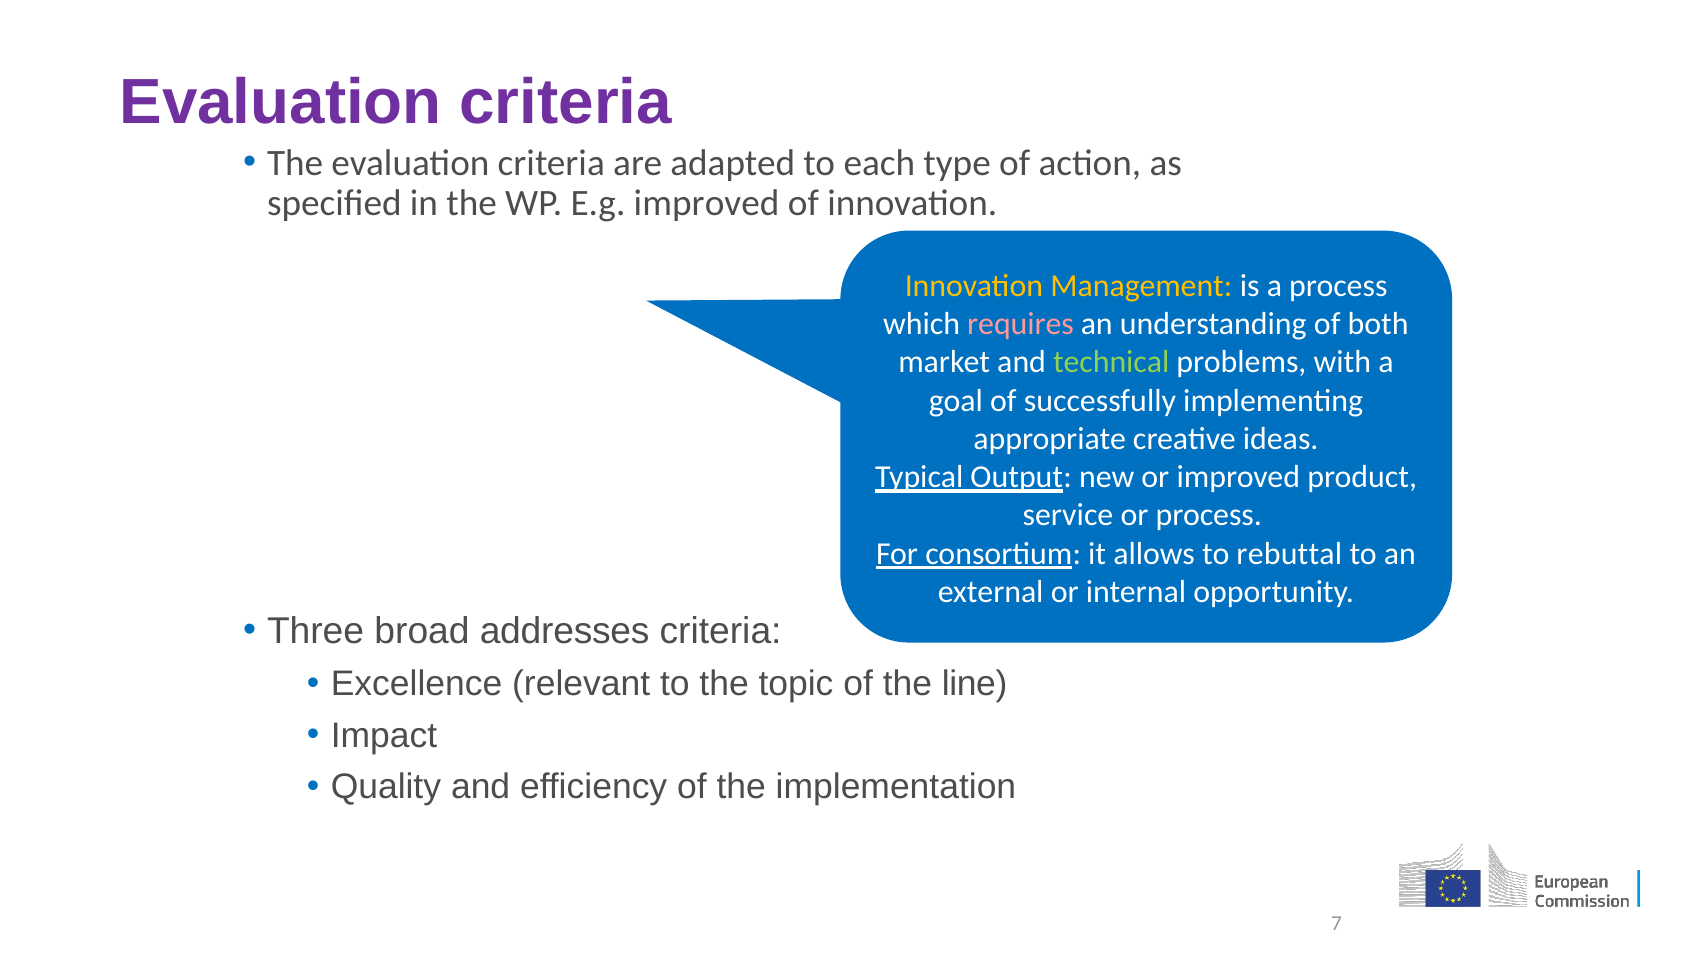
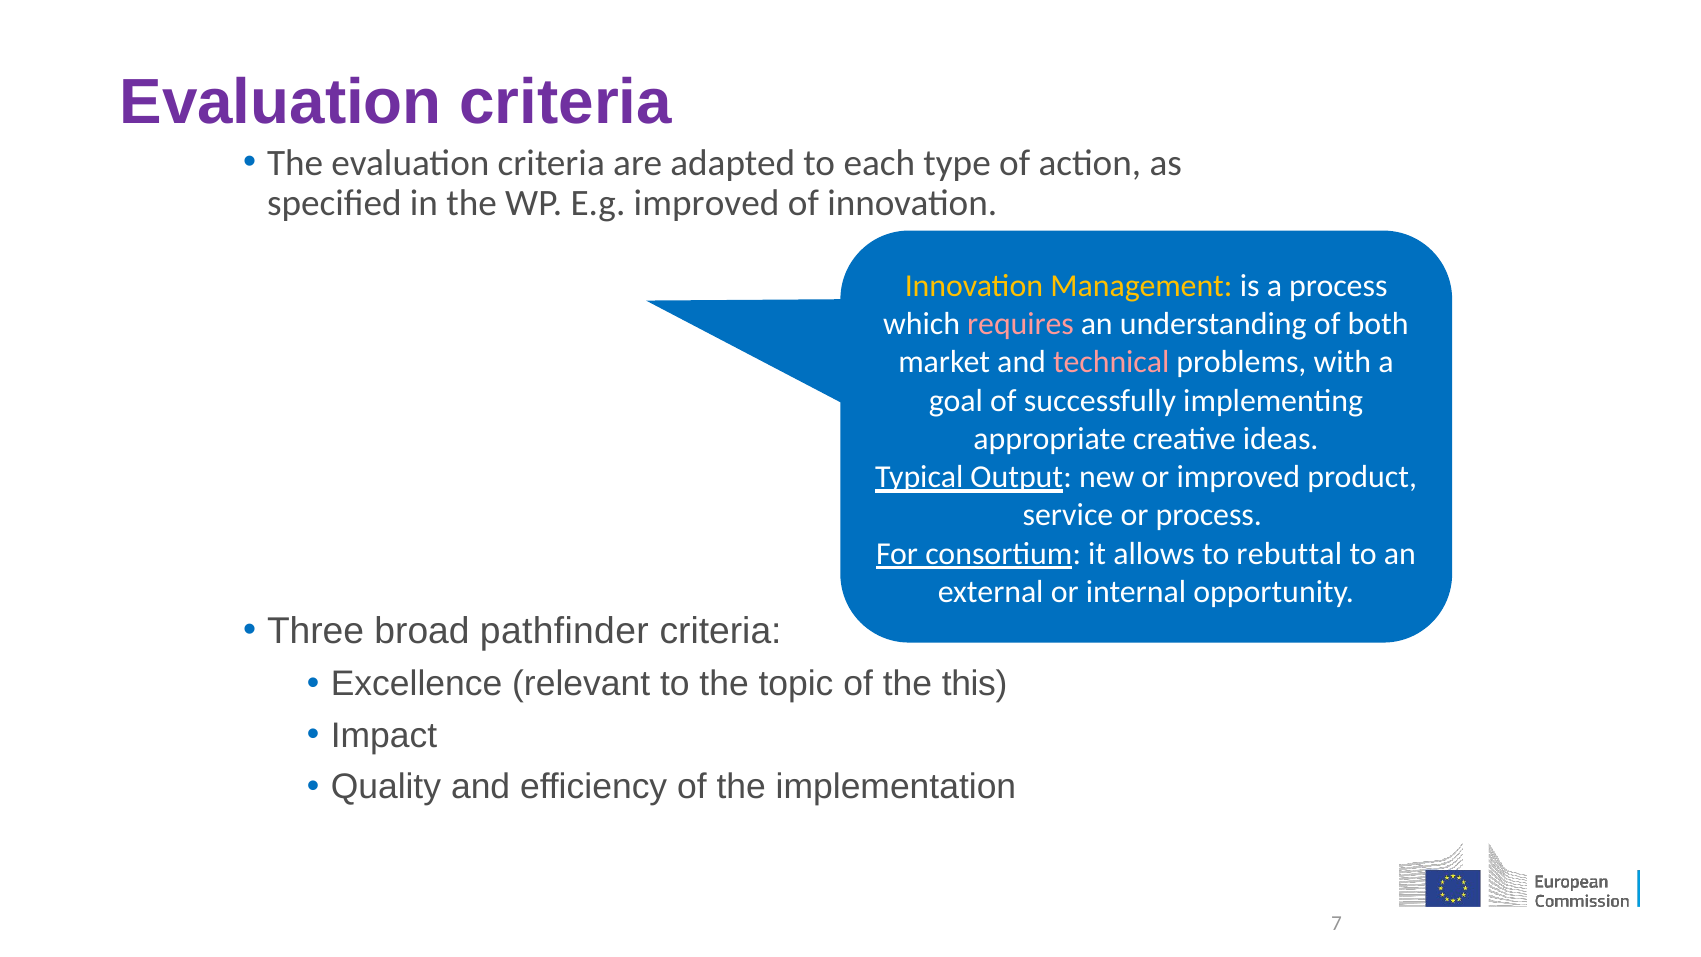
technical colour: light green -> pink
addresses: addresses -> pathfinder
line: line -> this
